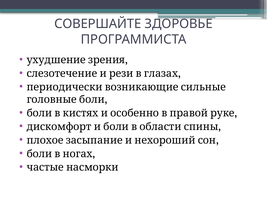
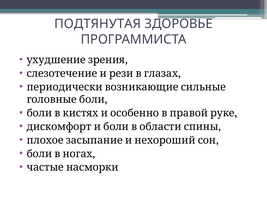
СОВЕРШАЙТЕ: СОВЕРШАЙТЕ -> ПОДТЯНУТАЯ
